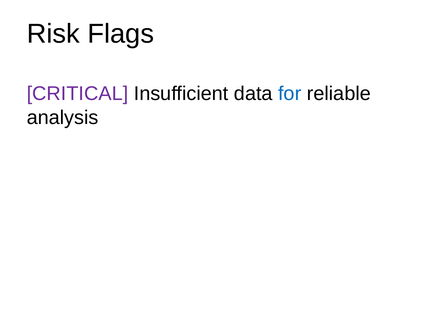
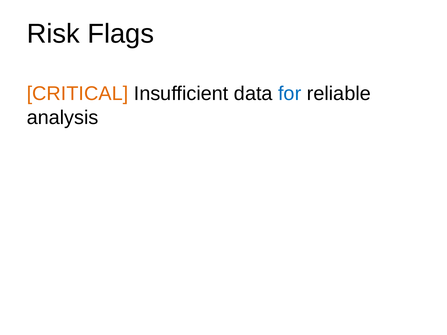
CRITICAL colour: purple -> orange
